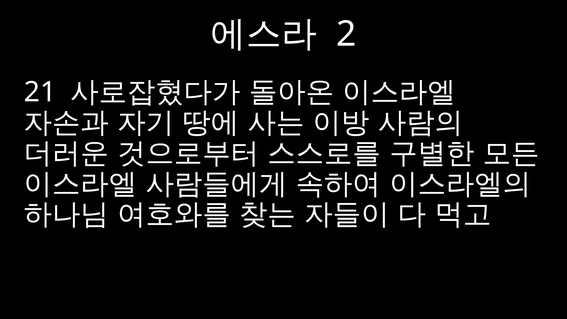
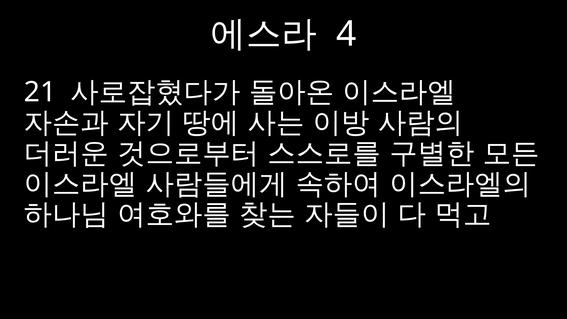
2: 2 -> 4
